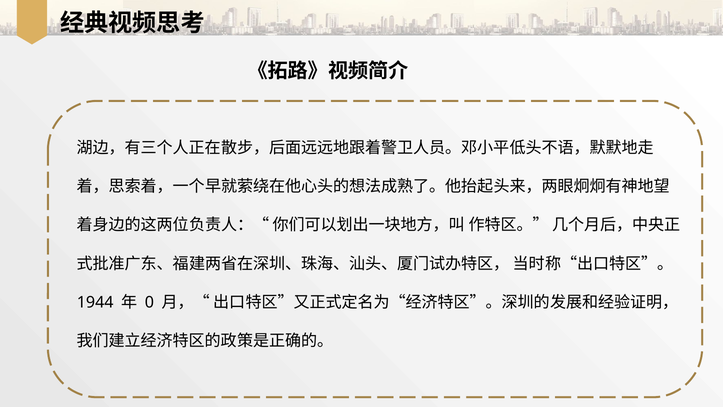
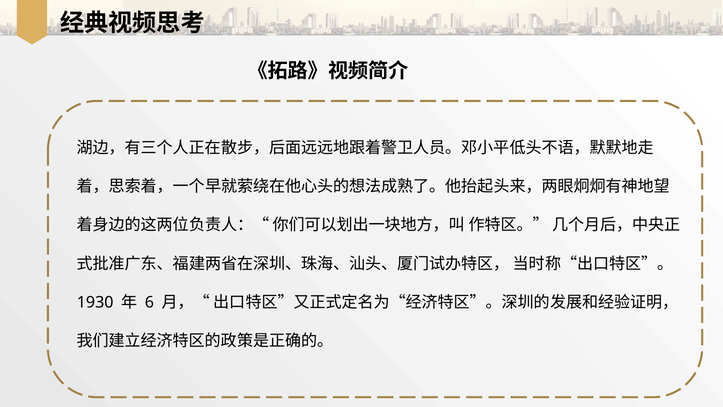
1944: 1944 -> 1930
0: 0 -> 6
